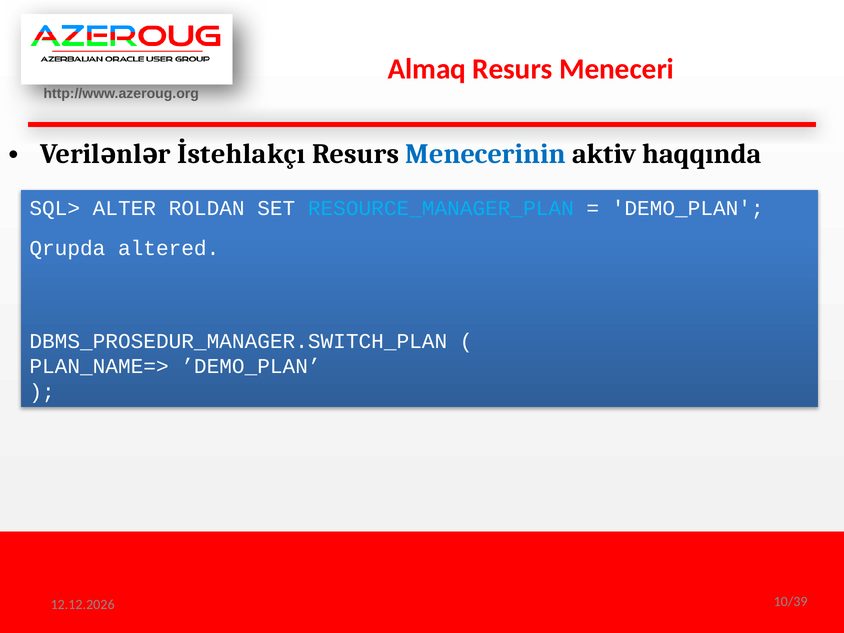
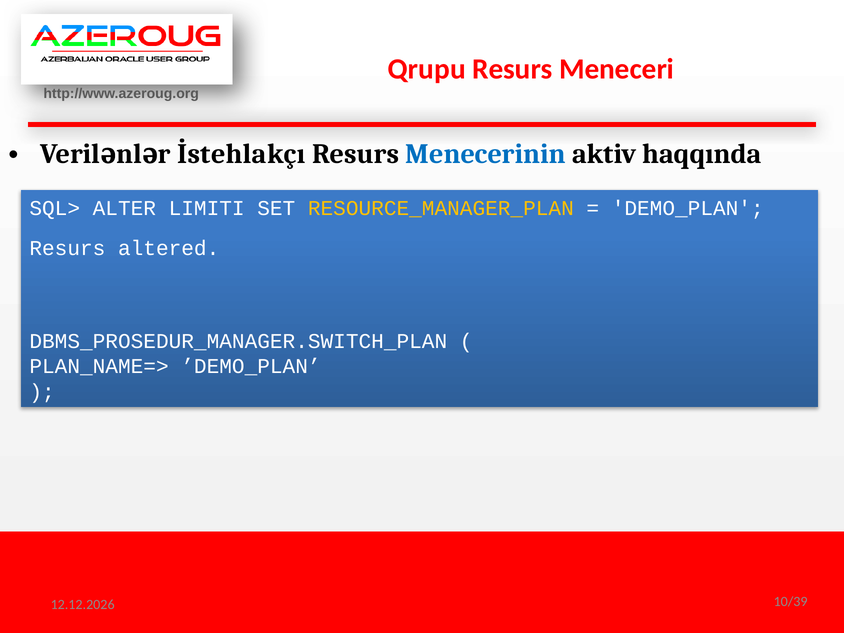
Almaq: Almaq -> Qrupu
ROLDAN: ROLDAN -> LIMITI
RESOURCE_MANAGER_PLAN colour: light blue -> yellow
Qrupda at (67, 248): Qrupda -> Resurs
